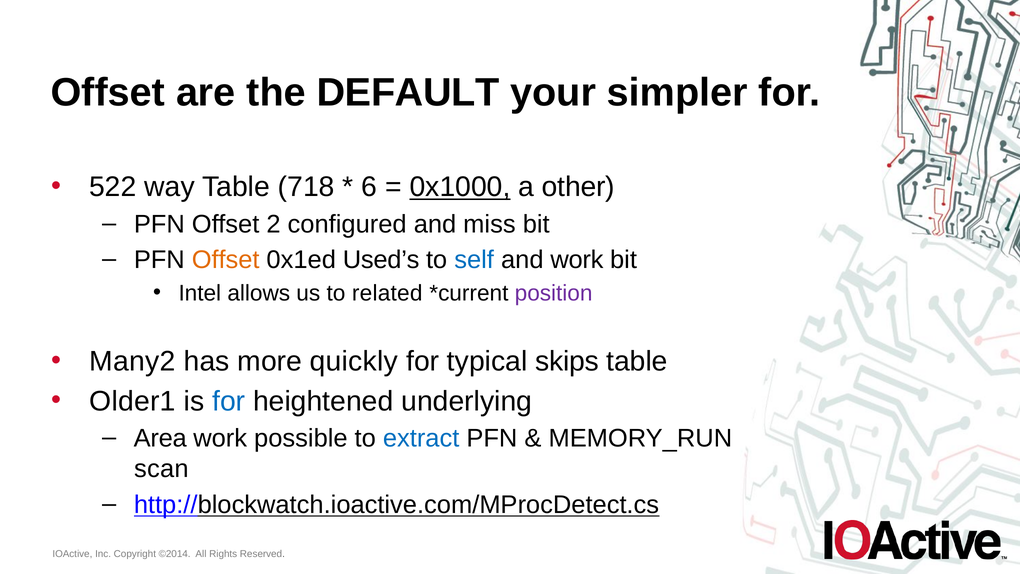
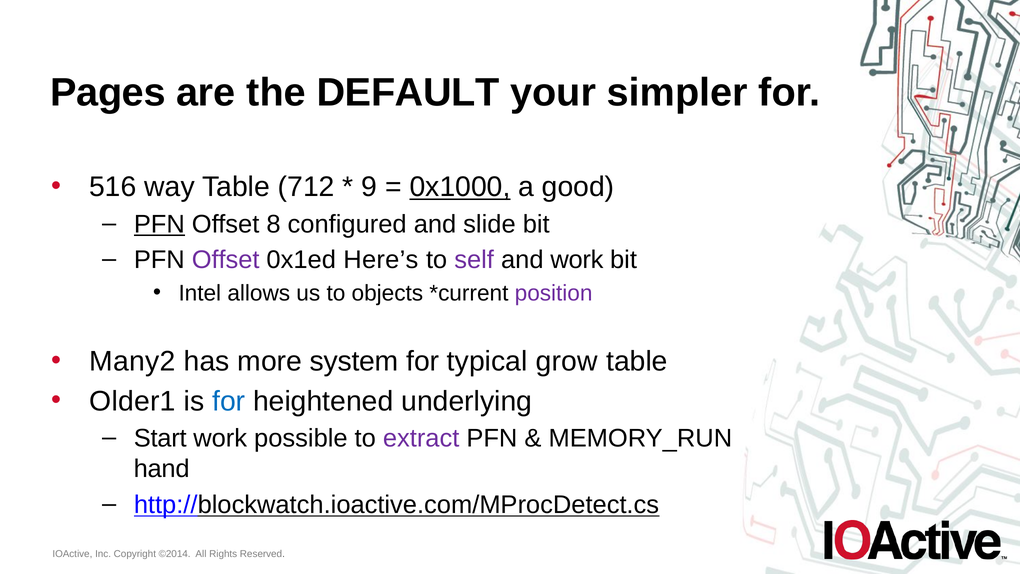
Offset at (108, 92): Offset -> Pages
522: 522 -> 516
718: 718 -> 712
6: 6 -> 9
other: other -> good
PFN at (159, 224) underline: none -> present
2: 2 -> 8
miss: miss -> slide
Offset at (226, 260) colour: orange -> purple
Used’s: Used’s -> Here’s
self colour: blue -> purple
related: related -> objects
quickly: quickly -> system
skips: skips -> grow
Area: Area -> Start
extract colour: blue -> purple
scan: scan -> hand
